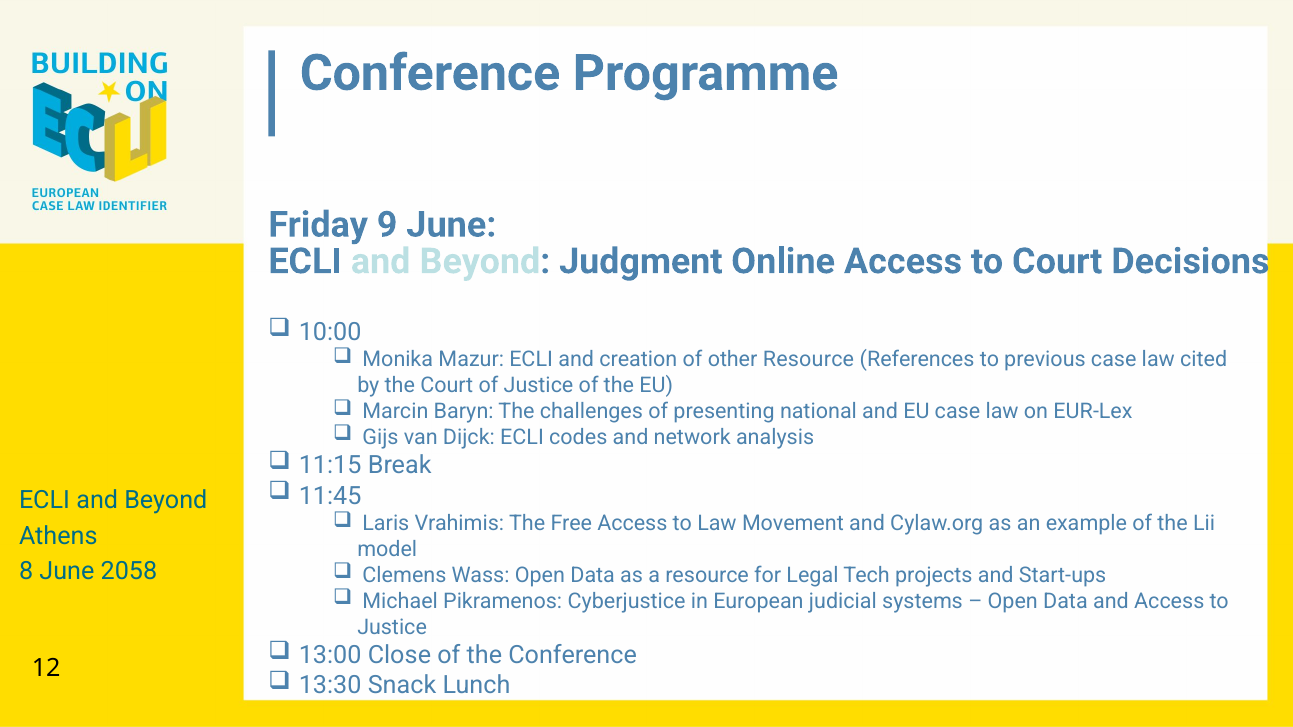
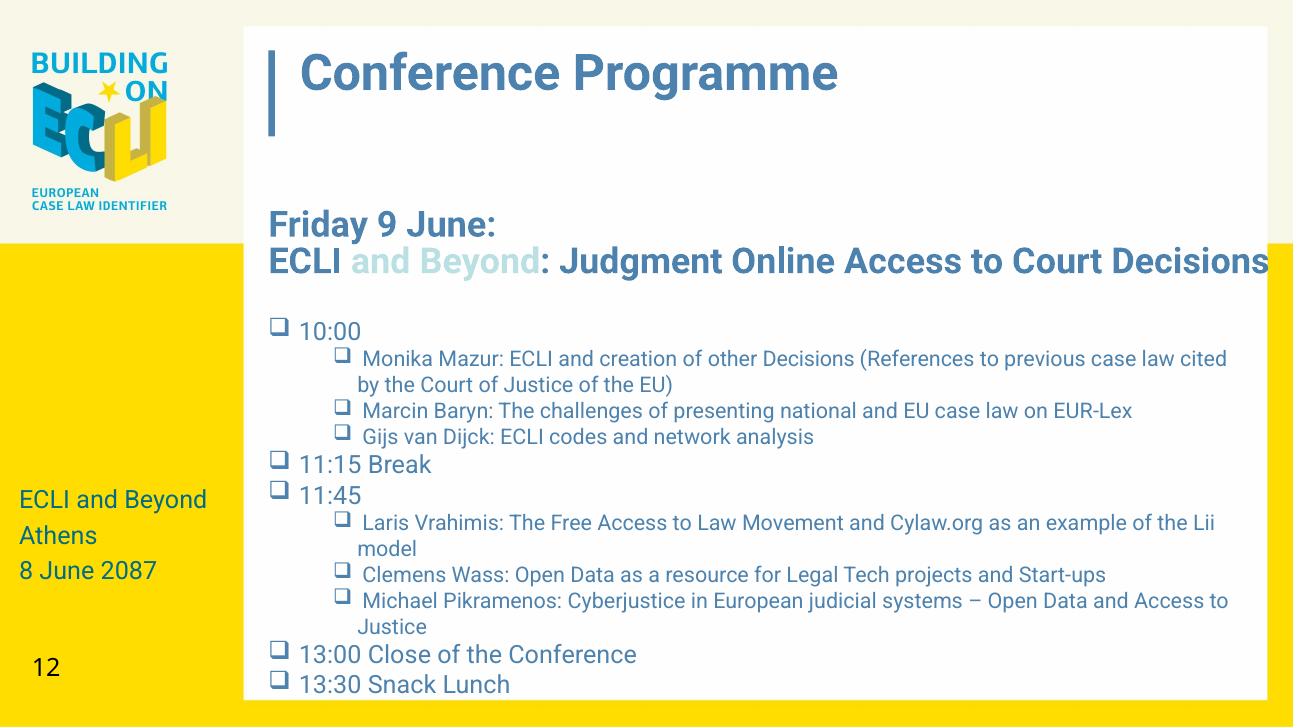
other Resource: Resource -> Decisions
2058: 2058 -> 2087
